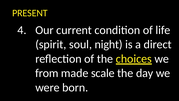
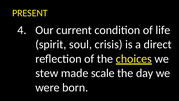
night: night -> crisis
from: from -> stew
